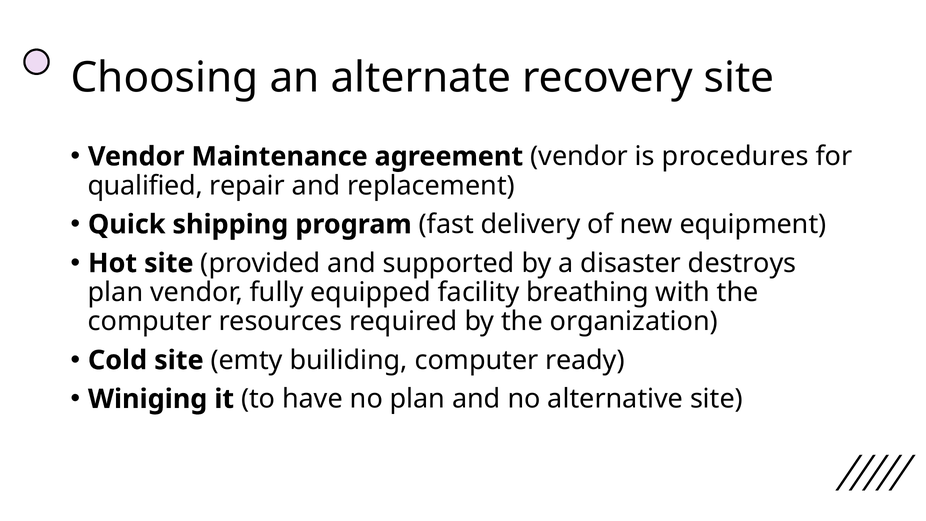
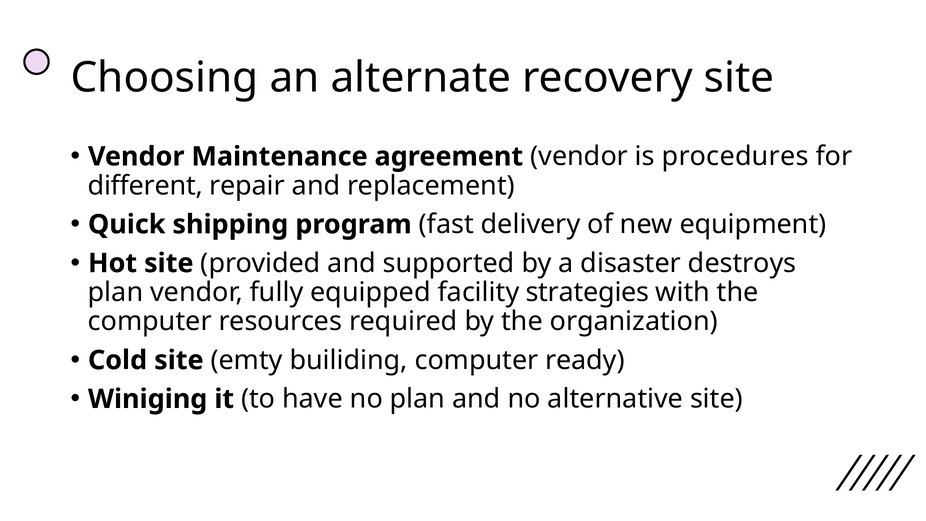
qualified: qualified -> different
breathing: breathing -> strategies
